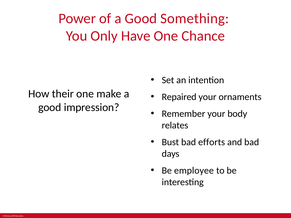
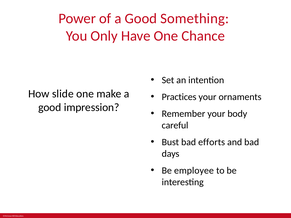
their: their -> slide
Repaired: Repaired -> Practices
relates: relates -> careful
